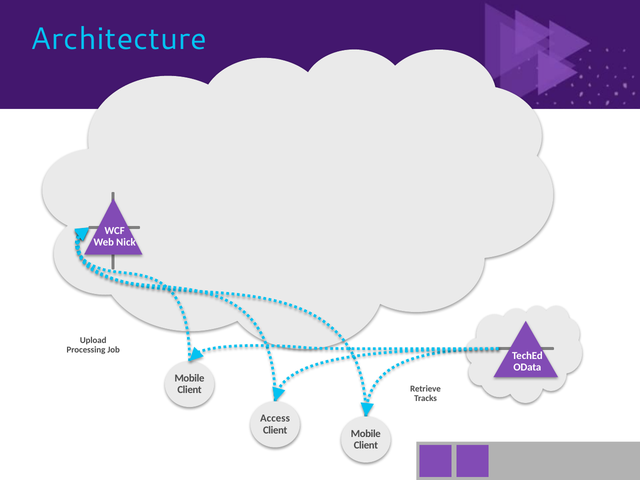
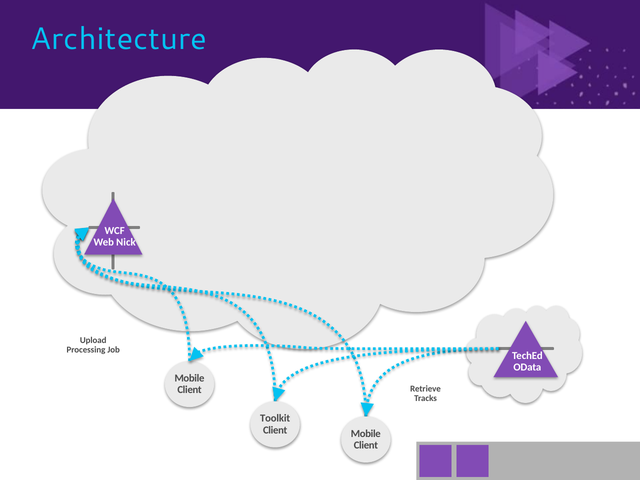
Access: Access -> Toolkit
